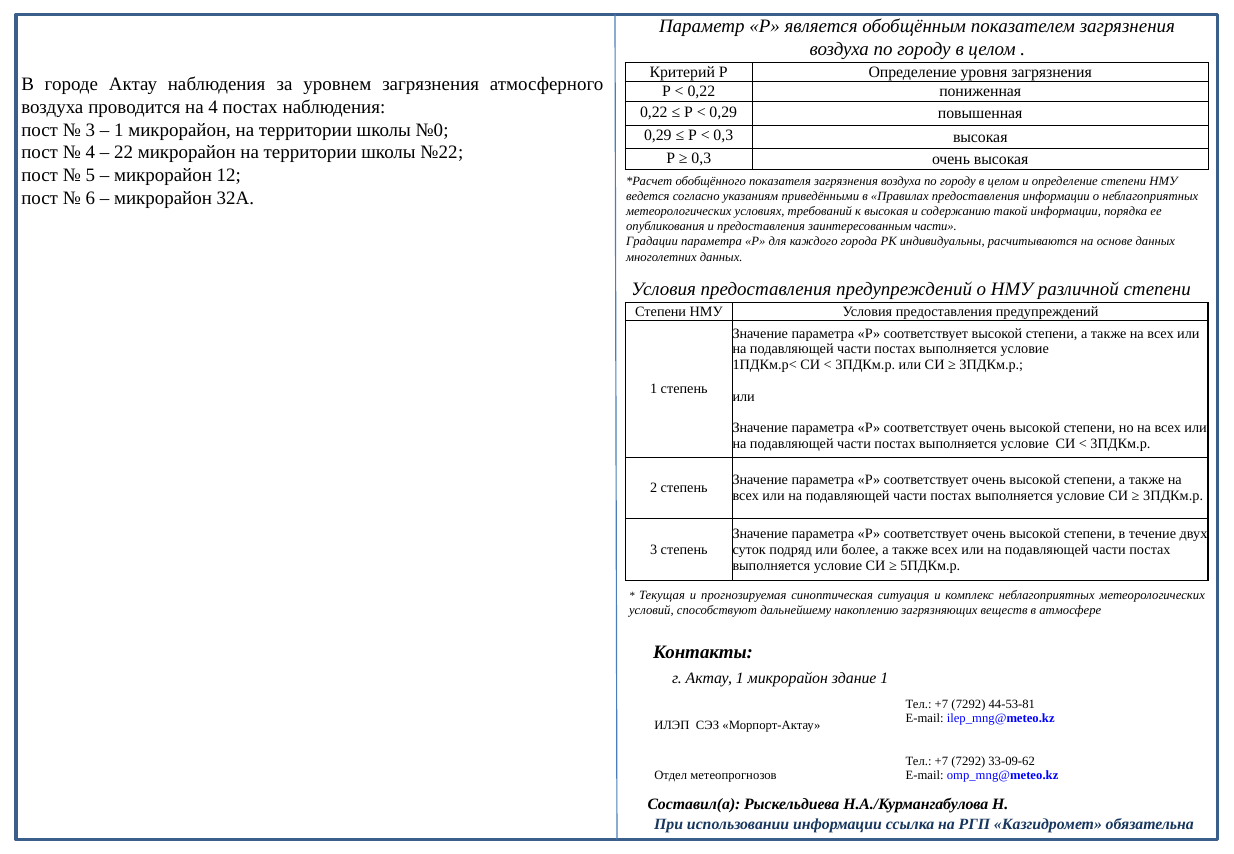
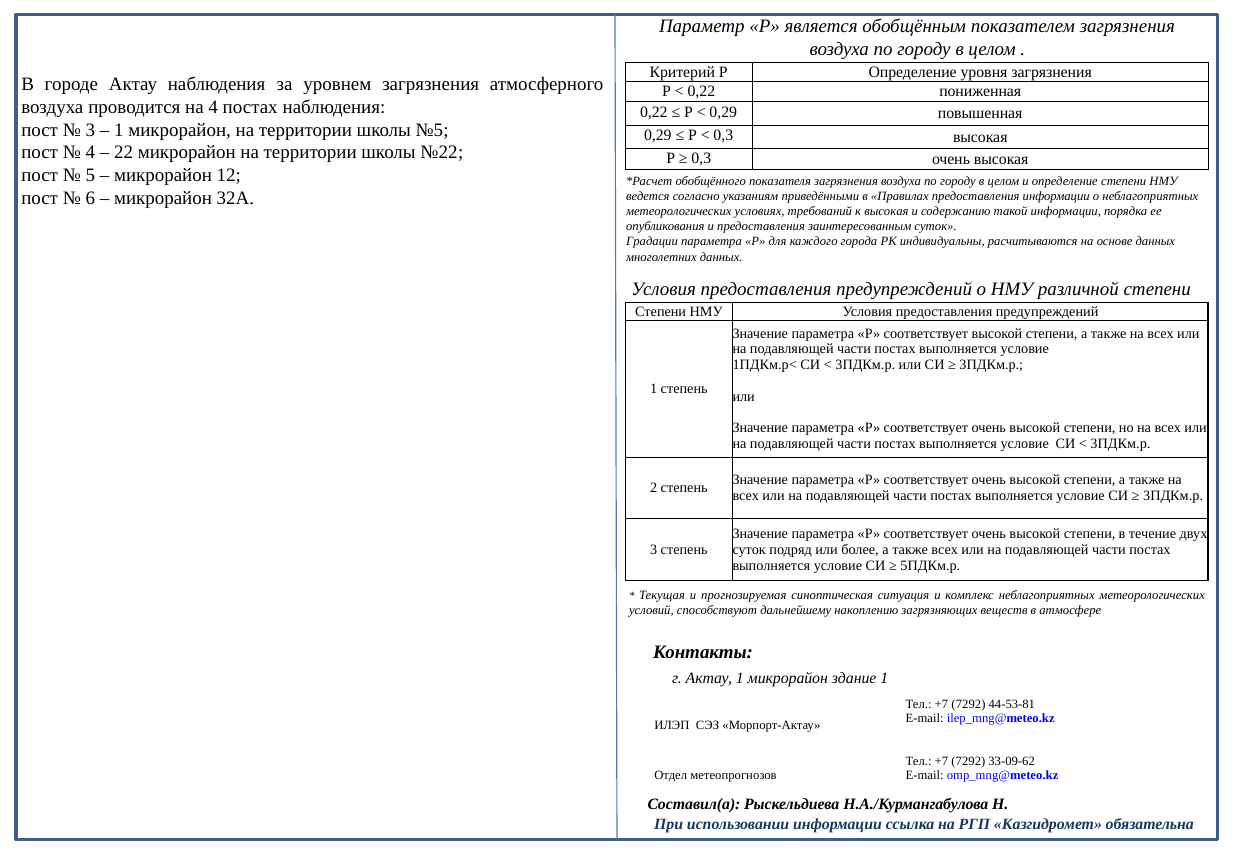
№0: №0 -> №5
заинтересованным части: части -> суток
